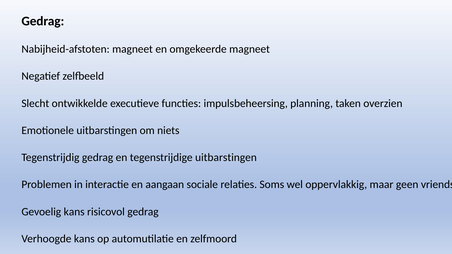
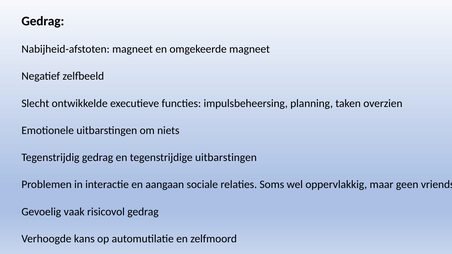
Gevoelig kans: kans -> vaak
